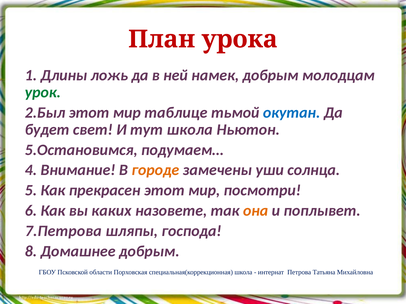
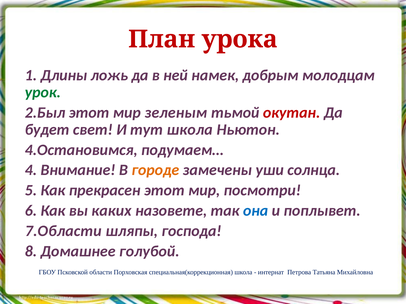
таблице: таблице -> зеленым
окутан colour: blue -> red
5.Остановимся: 5.Остановимся -> 4.Остановимся
она colour: orange -> blue
7.Петрова: 7.Петрова -> 7.Области
Домашнее добрым: добрым -> голубой
